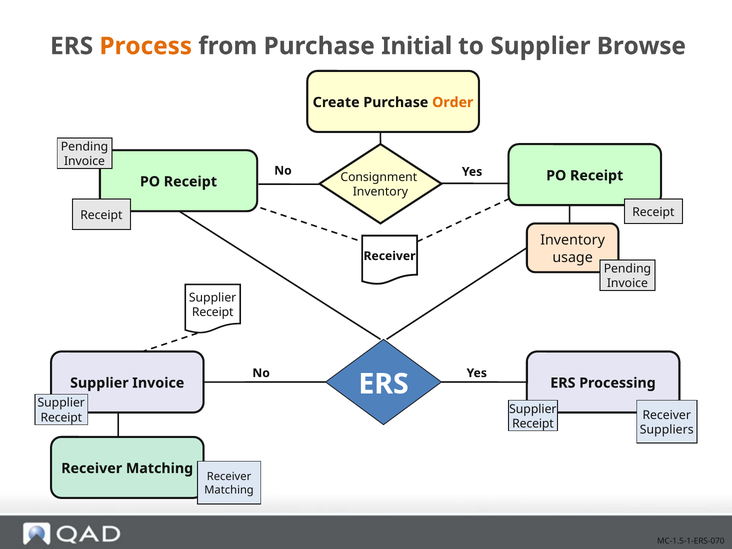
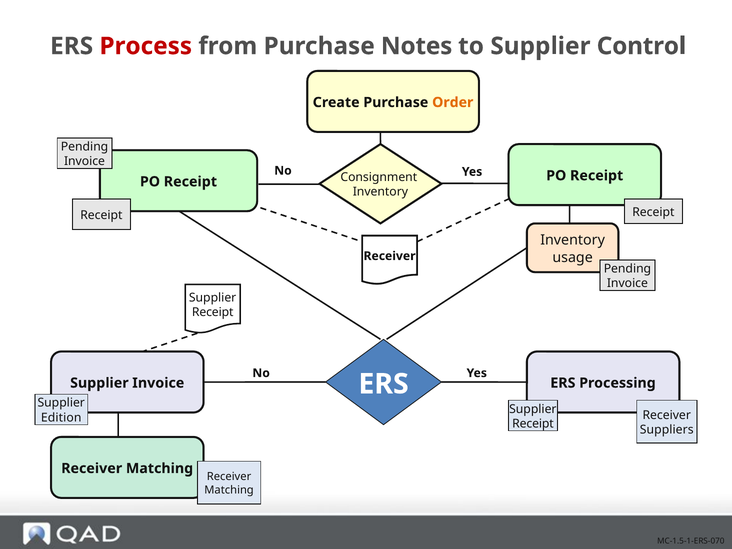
Process colour: orange -> red
Initial: Initial -> Notes
Browse: Browse -> Control
Receipt at (61, 418): Receipt -> Edition
